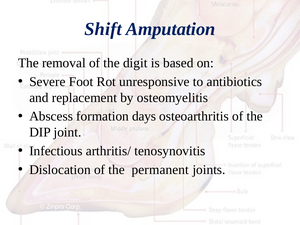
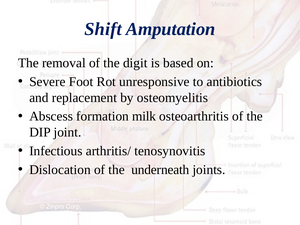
days: days -> milk
permanent: permanent -> underneath
